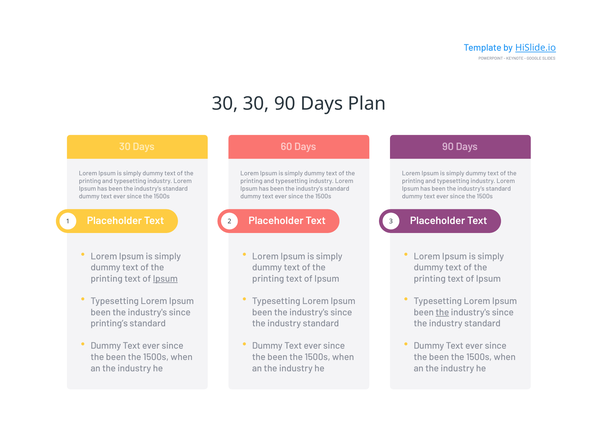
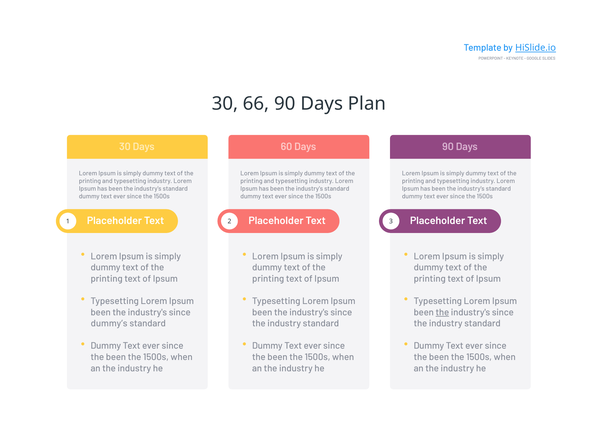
30 30: 30 -> 66
Ipsum at (165, 279) underline: present -> none
printing’s: printing’s -> dummy’s
